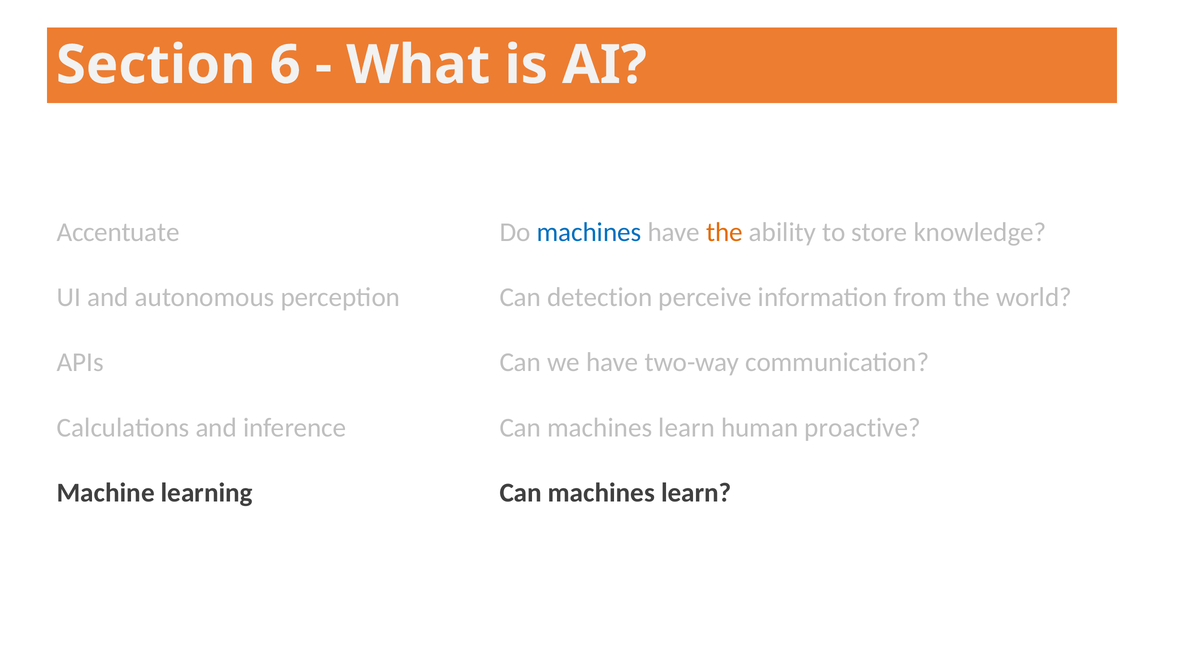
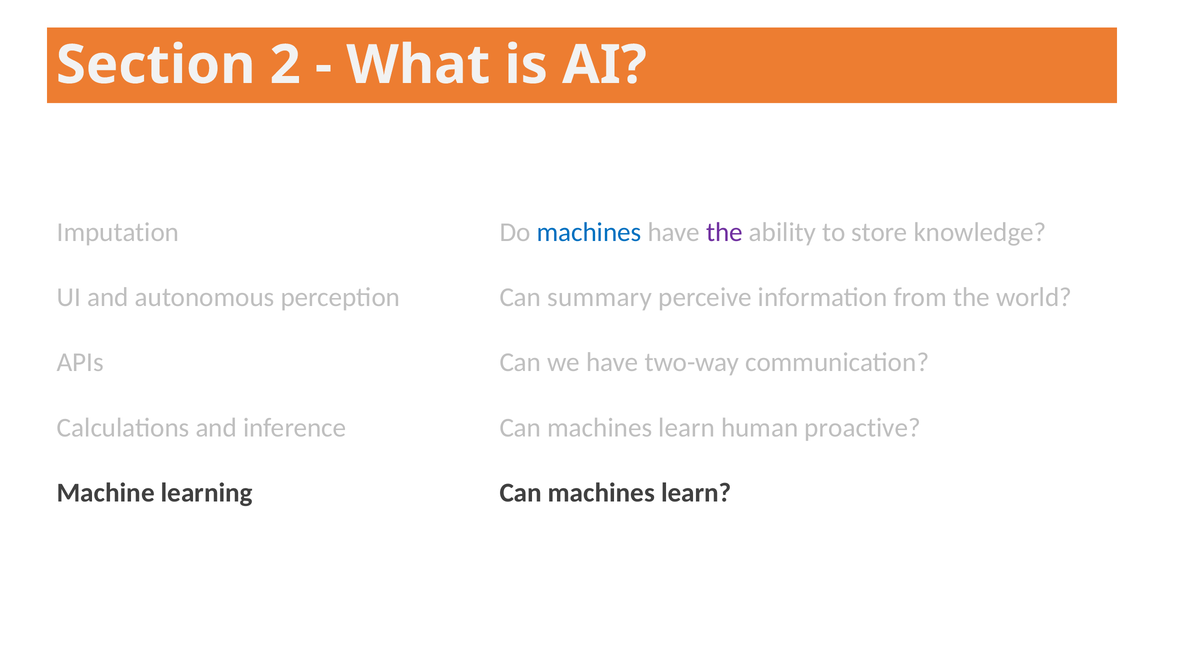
6: 6 -> 2
Accentuate: Accentuate -> Imputation
the at (724, 232) colour: orange -> purple
detection: detection -> summary
